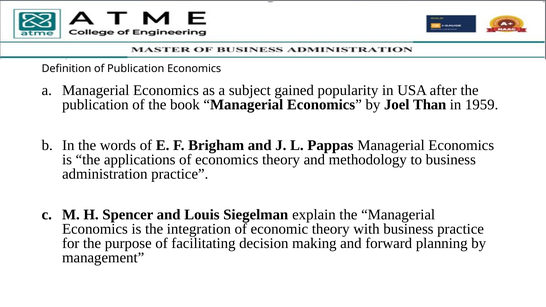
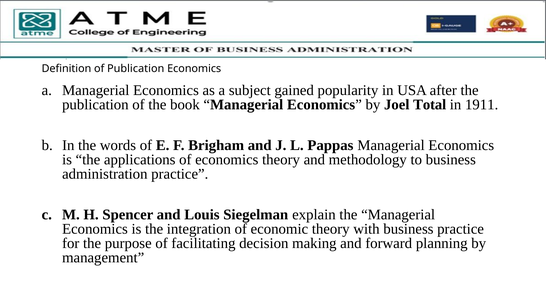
Than: Than -> Total
1959: 1959 -> 1911
